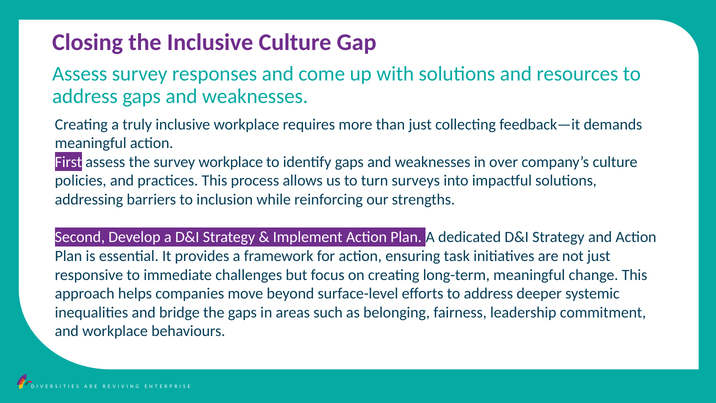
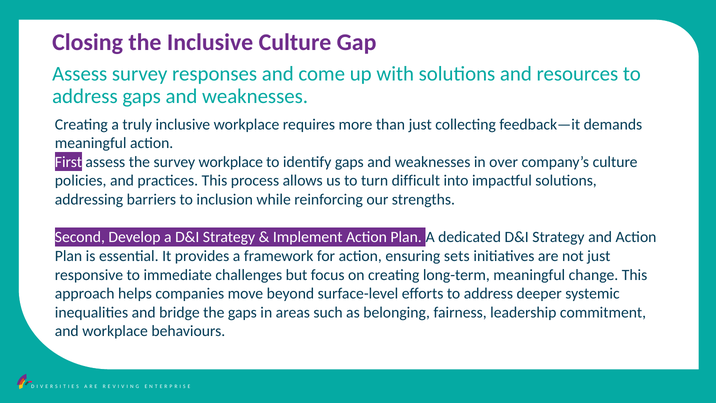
surveys: surveys -> difficult
task: task -> sets
